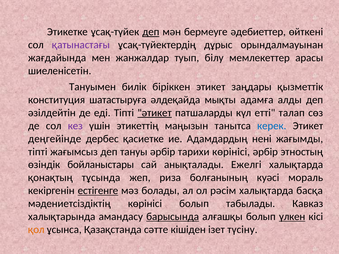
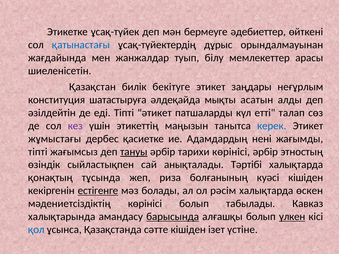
деп at (151, 32) underline: present -> none
қатынастағы colour: purple -> blue
Тануымен: Тануымен -> Қазақстан
біріккен: біріккен -> бекітуге
қызметтiк: қызметтiк -> неғұрлым
адамға: адамға -> асатын
әтикет underline: present -> none
деңгейінде: деңгейінде -> жұмыстағы
тануы underline: none -> present
бойланыстары: бойланыстары -> сыйластықпен
Ежелгі: Ежелгі -> Тәртібі
куәсі мораль: мораль -> кішіден
басқа: басқа -> өскен
қол colour: orange -> blue
түсiну: түсiну -> үстіне
